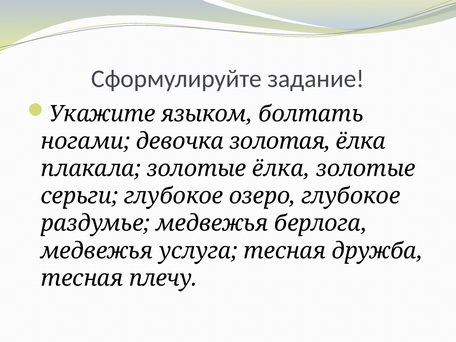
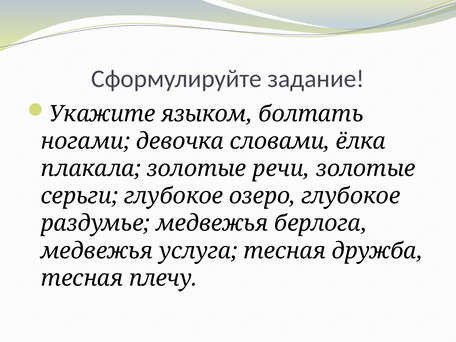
золотая: золотая -> словами
золотые ёлка: ёлка -> речи
